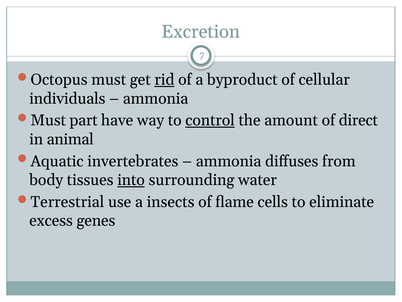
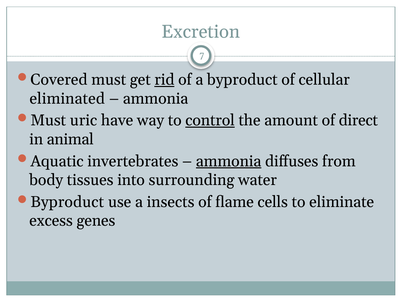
Octopus: Octopus -> Covered
individuals: individuals -> eliminated
part: part -> uric
ammonia at (229, 161) underline: none -> present
into underline: present -> none
Terrestrial at (67, 202): Terrestrial -> Byproduct
